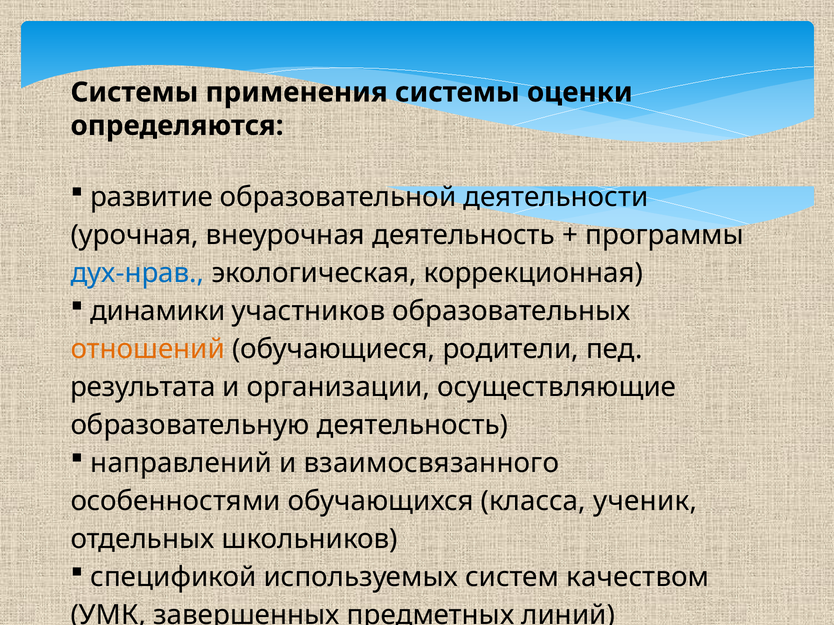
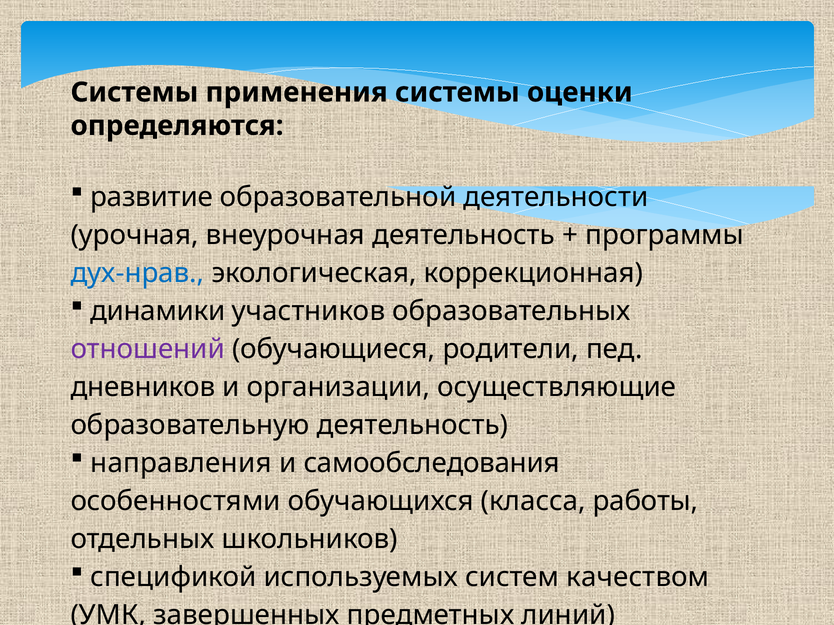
отношений colour: orange -> purple
результата: результата -> дневников
направлений: направлений -> направления
взаимосвязанного: взаимосвязанного -> самообследования
ученик: ученик -> работы
